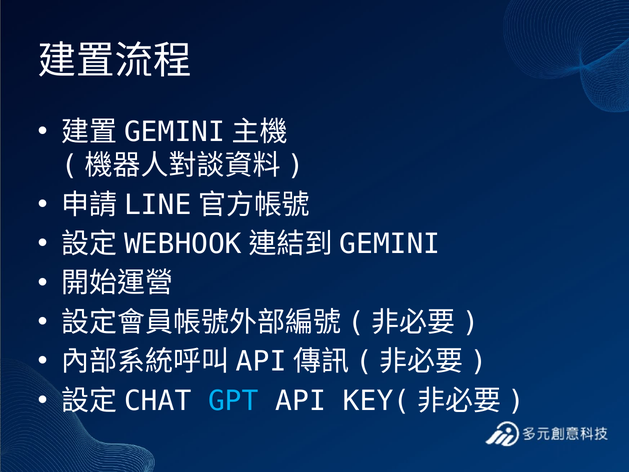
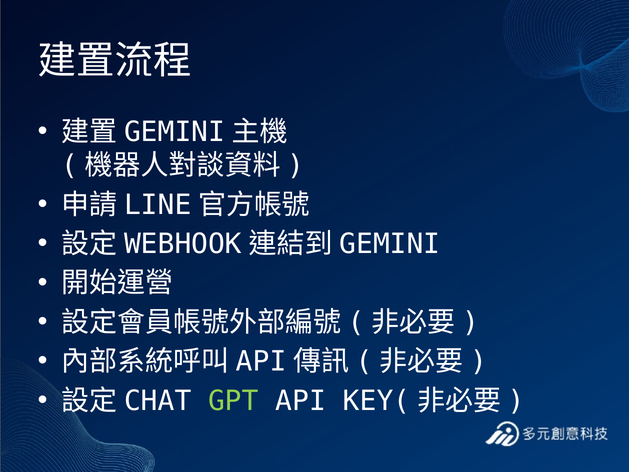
GPT colour: light blue -> light green
